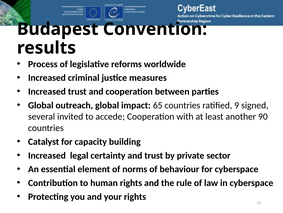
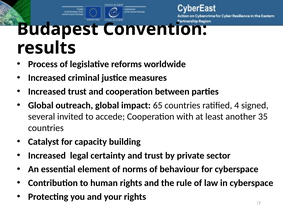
9: 9 -> 4
90: 90 -> 35
